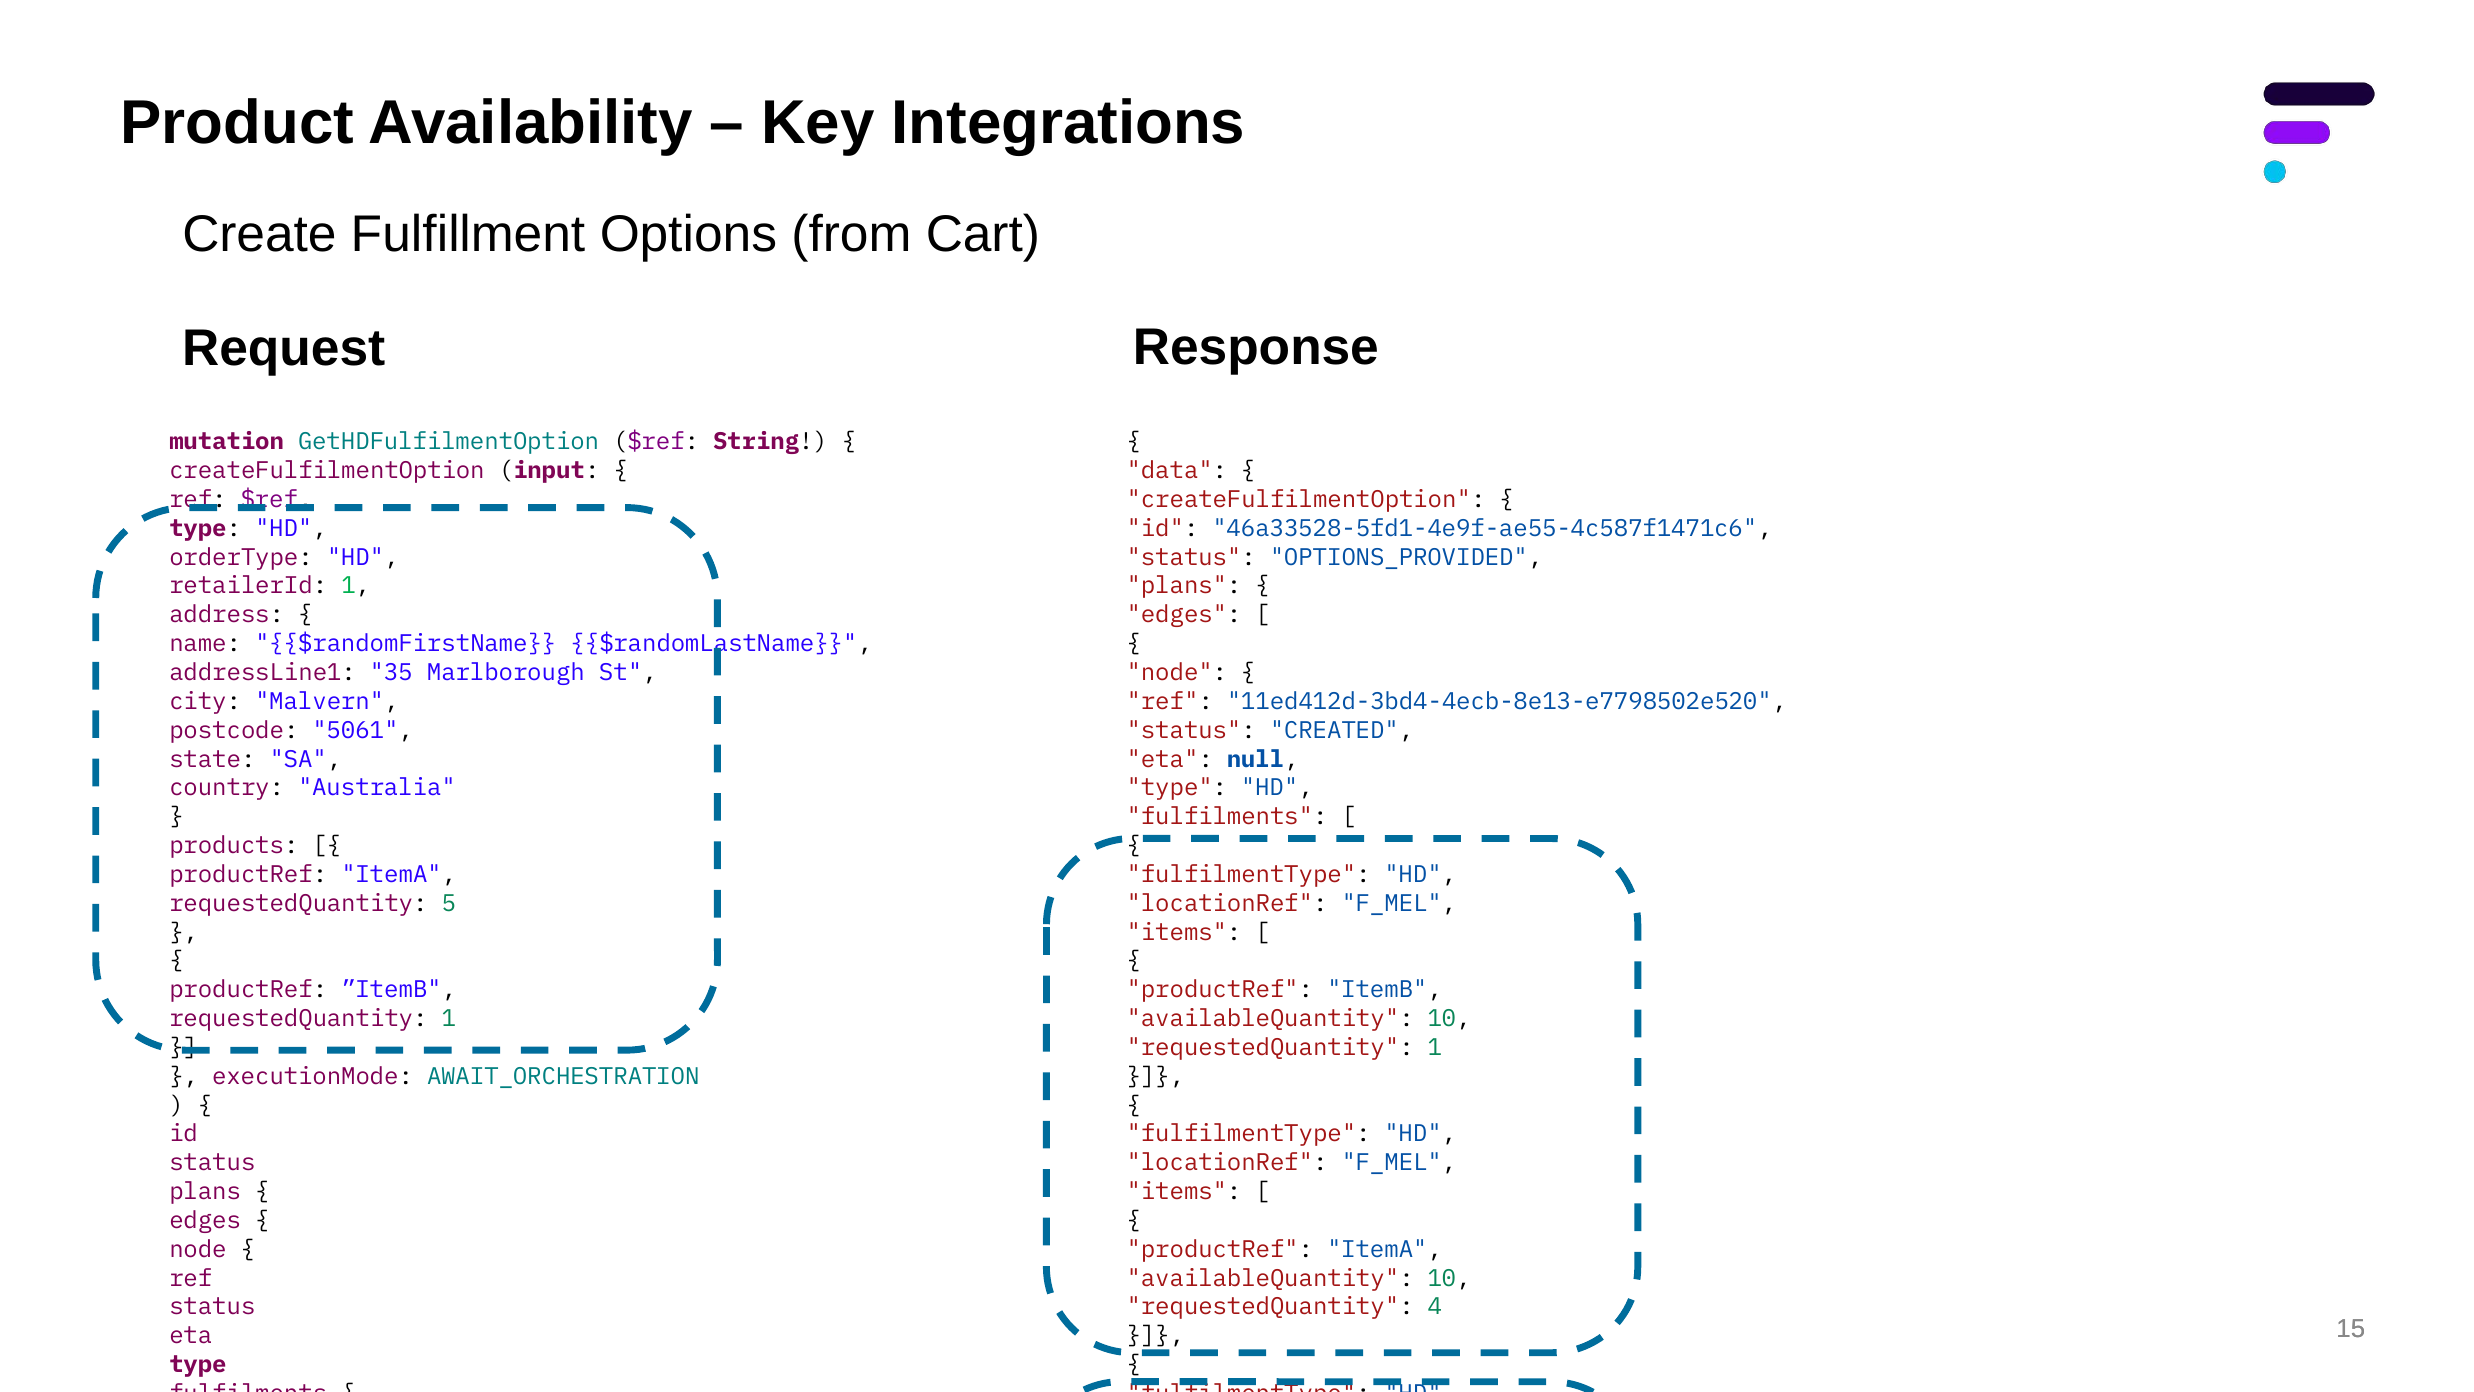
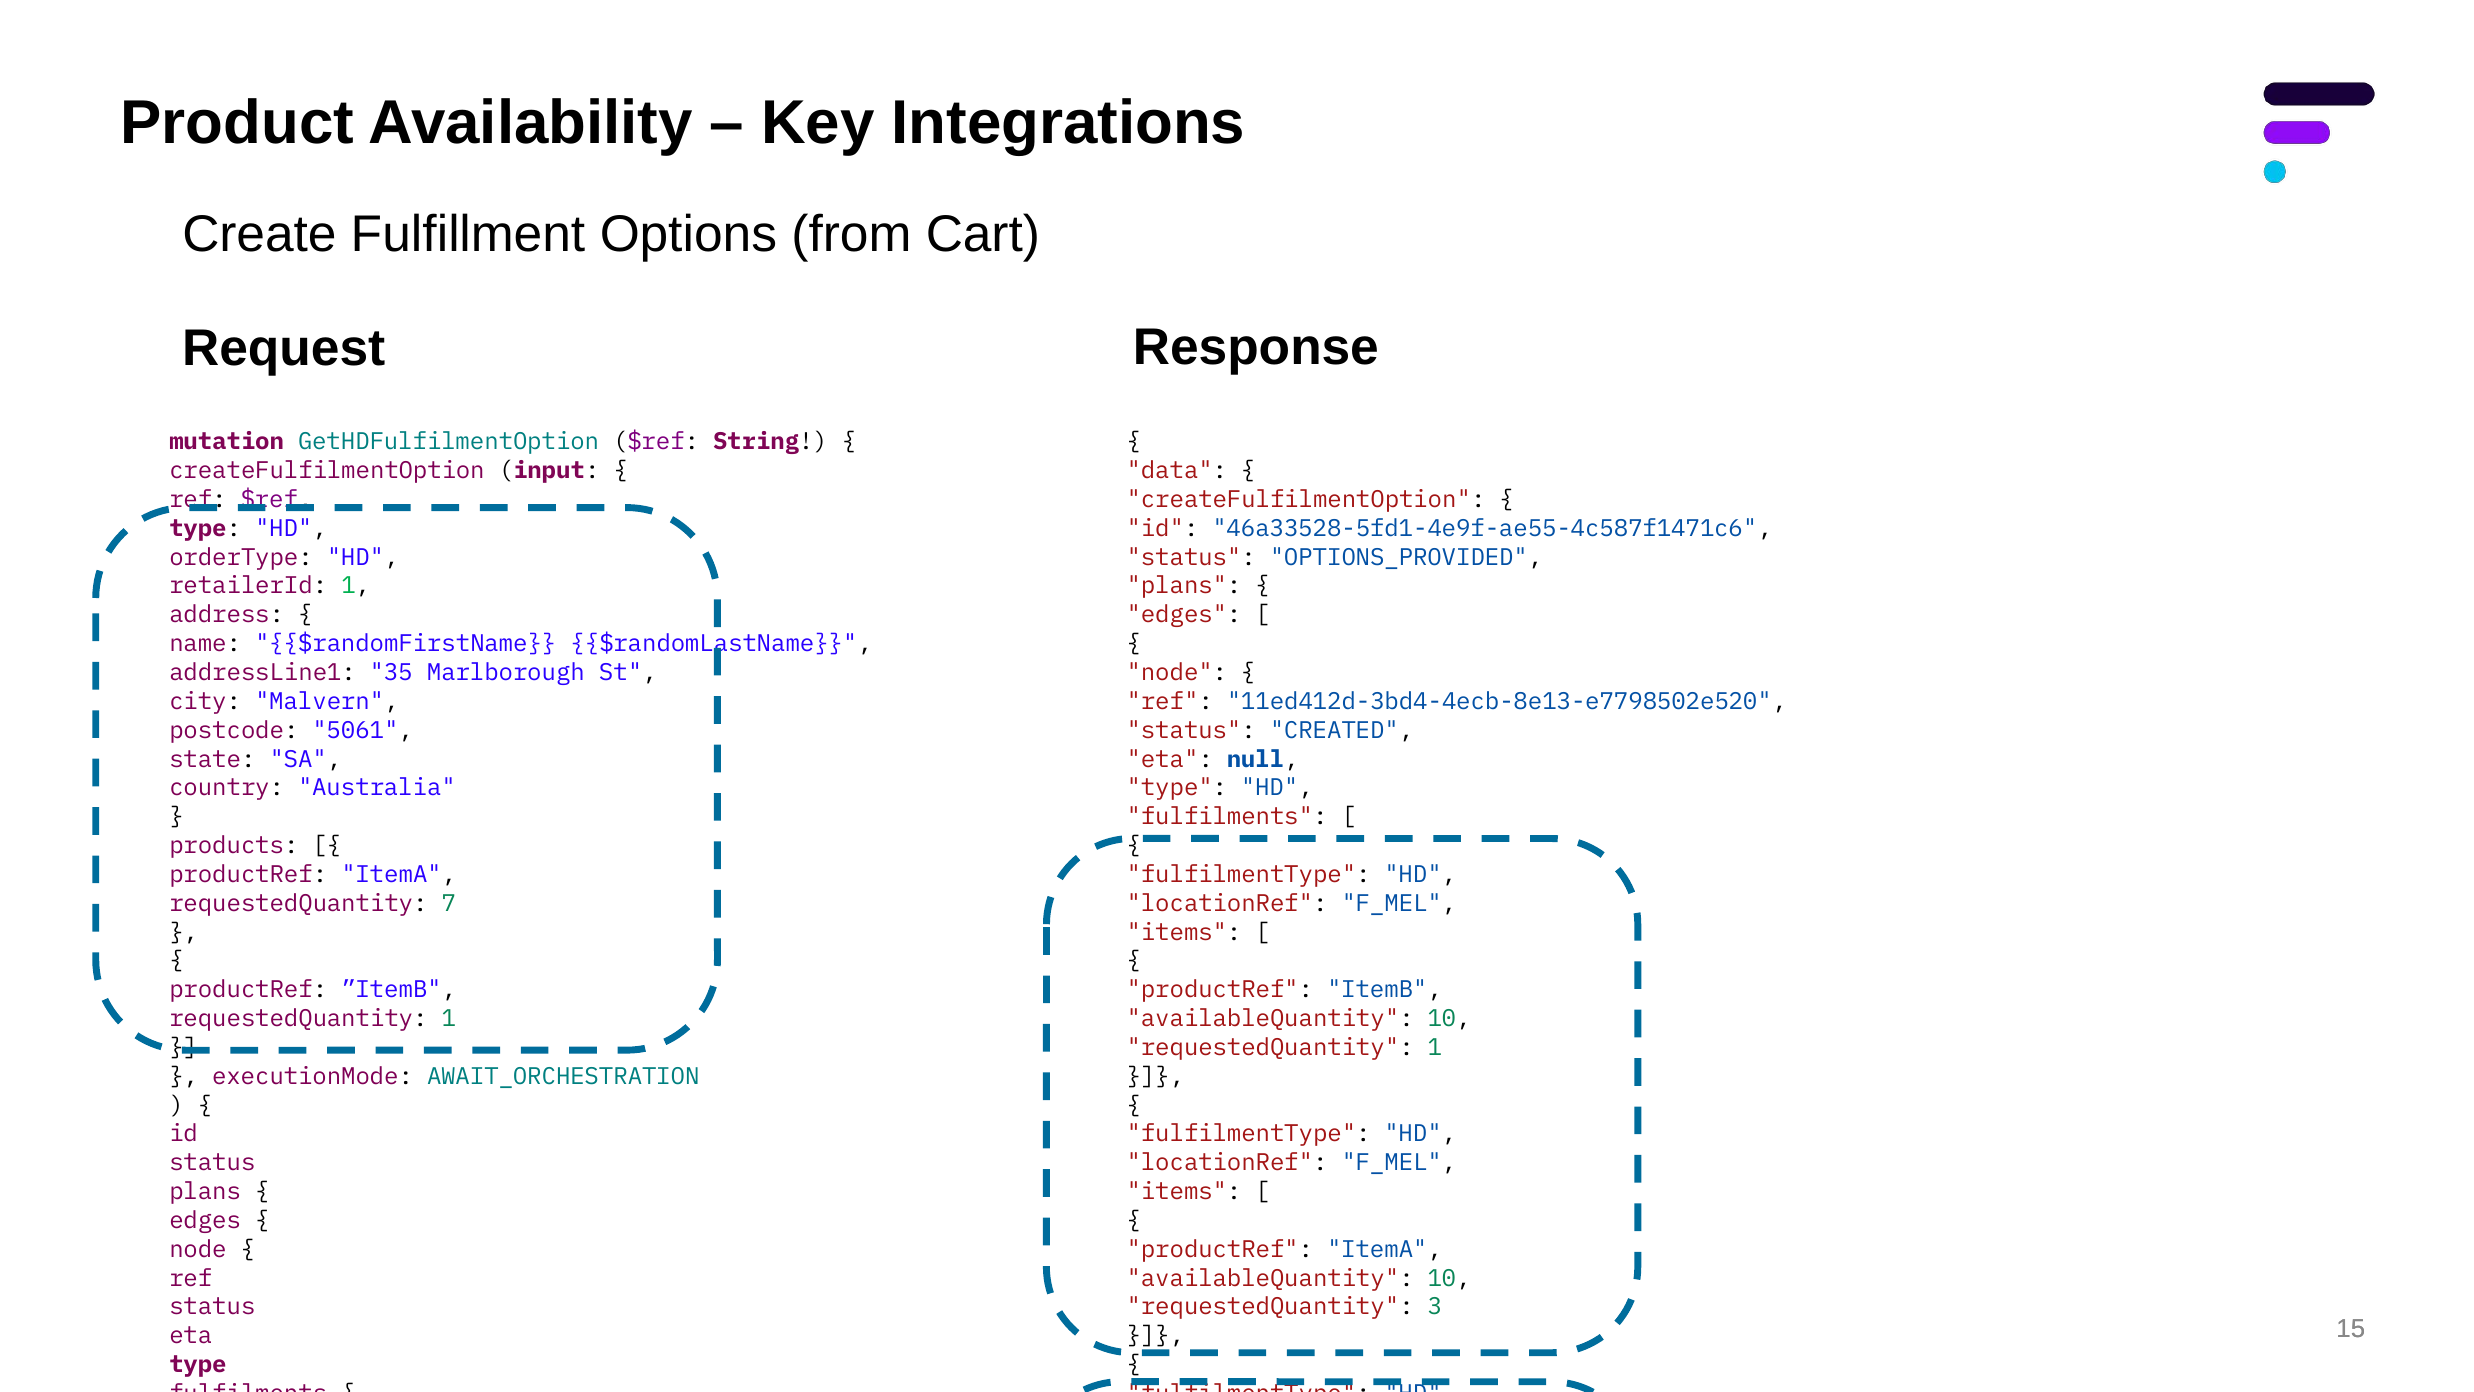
5: 5 -> 7
4: 4 -> 3
